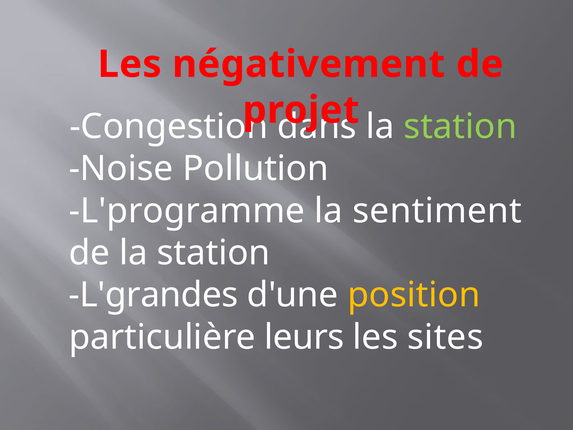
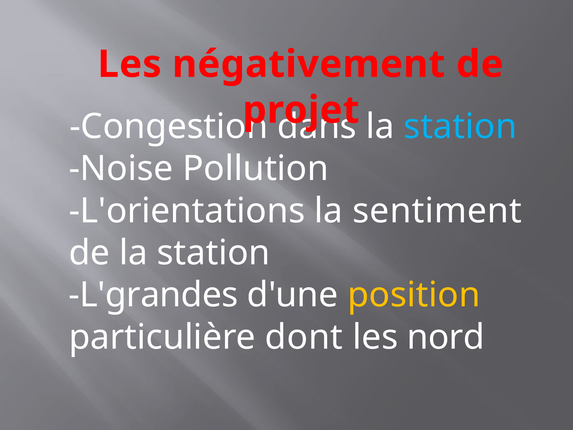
station at (460, 127) colour: light green -> light blue
L'programme: L'programme -> L'orientations
leurs: leurs -> dont
sites: sites -> nord
